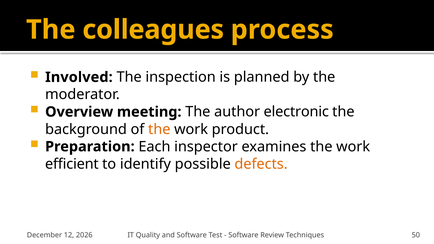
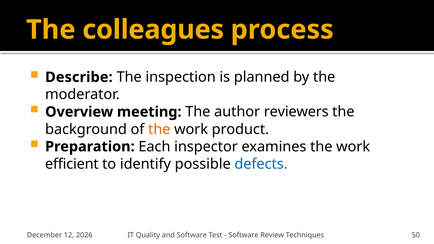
Involved: Involved -> Describe
electronic: electronic -> reviewers
defects colour: orange -> blue
